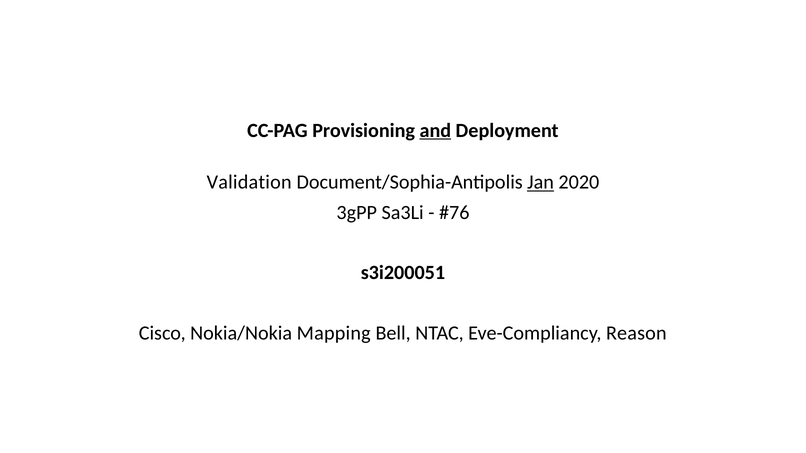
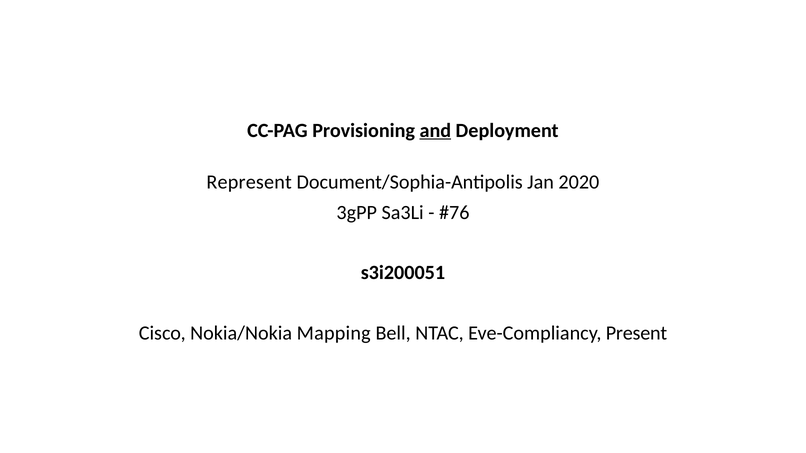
Validation: Validation -> Represent
Jan underline: present -> none
Reason: Reason -> Present
